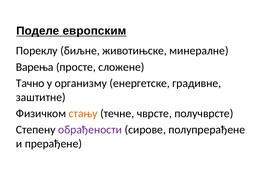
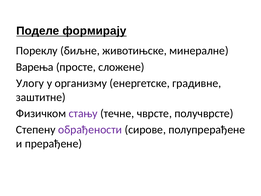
европским: европским -> формирају
Тачно: Тачно -> Улогу
стању colour: orange -> purple
